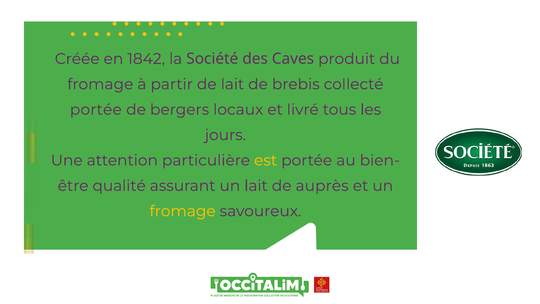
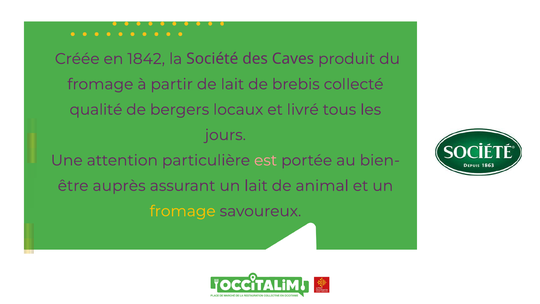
portée at (96, 110): portée -> qualité
est colour: yellow -> pink
qualité: qualité -> auprès
auprès: auprès -> animal
